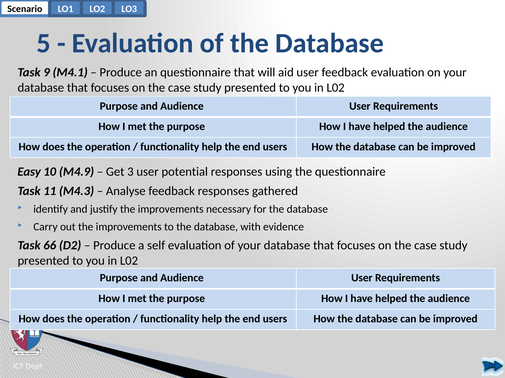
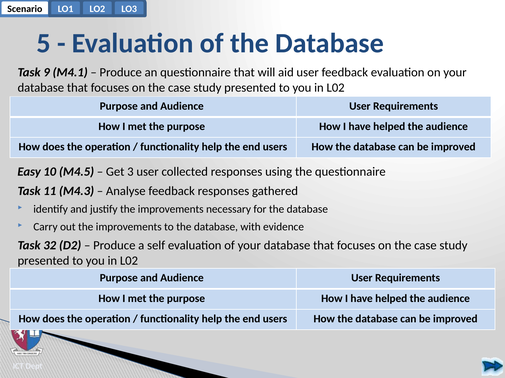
M4.9: M4.9 -> M4.5
potential: potential -> collected
66: 66 -> 32
